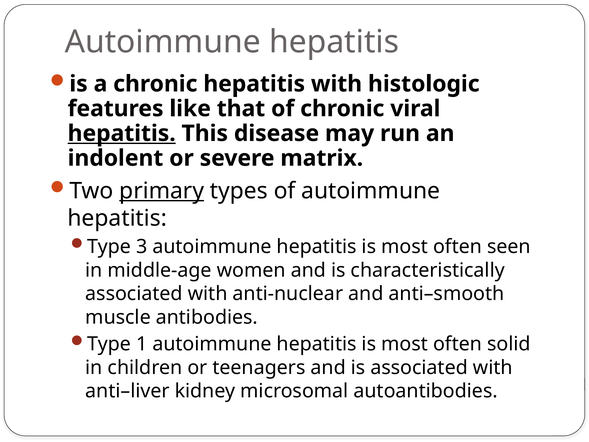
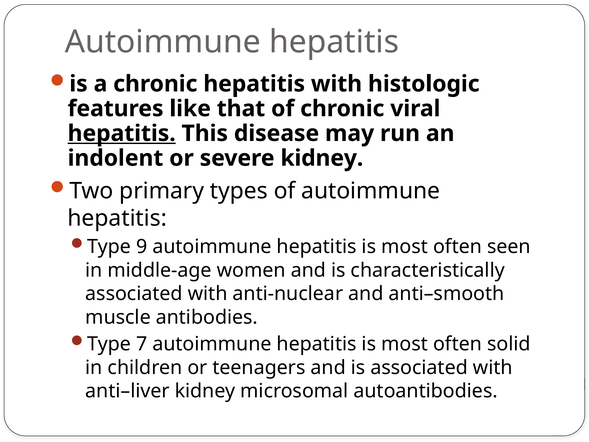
severe matrix: matrix -> kidney
primary underline: present -> none
3: 3 -> 9
1: 1 -> 7
